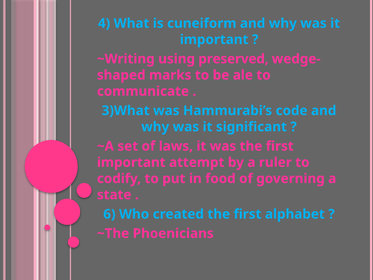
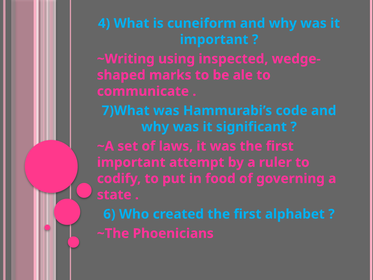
preserved: preserved -> inspected
3)What: 3)What -> 7)What
